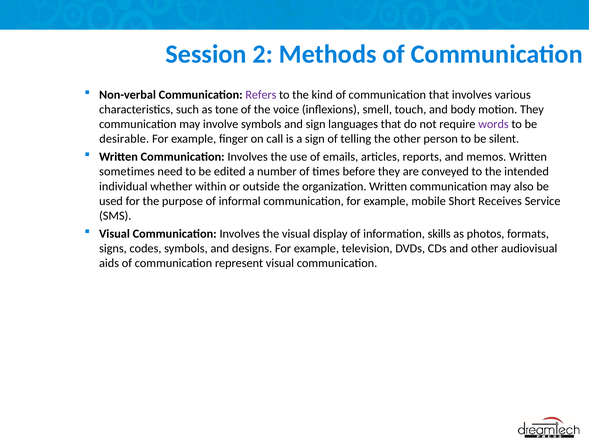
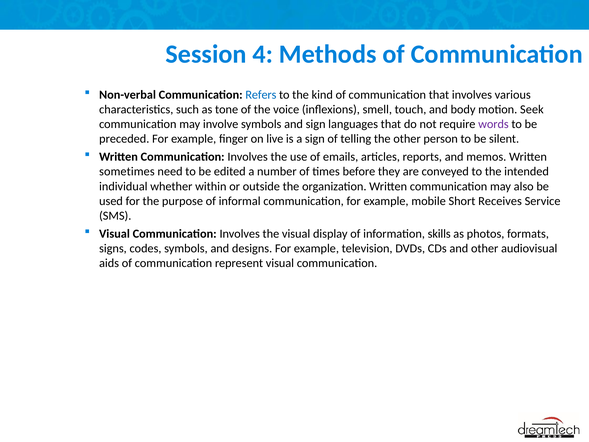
2: 2 -> 4
Refers colour: purple -> blue
motion They: They -> Seek
desirable: desirable -> preceded
call: call -> live
